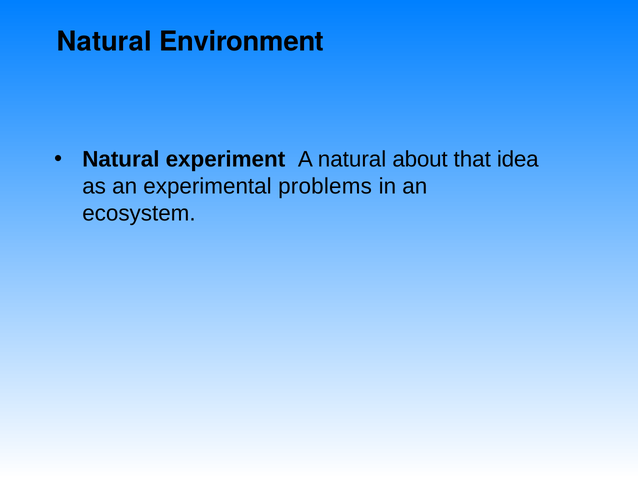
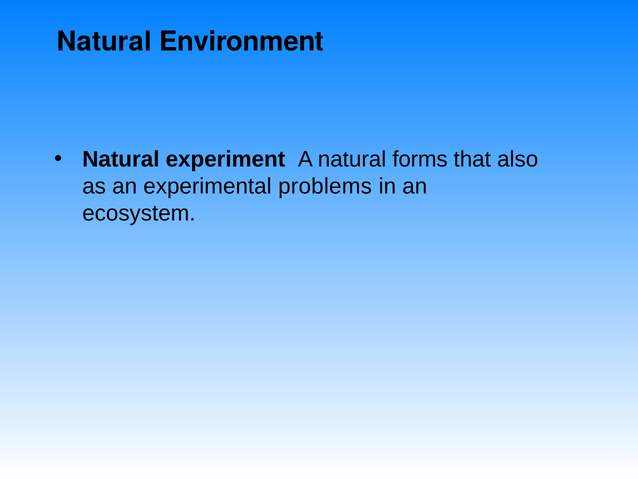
about: about -> forms
idea: idea -> also
